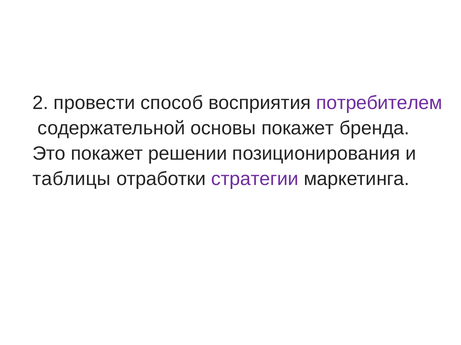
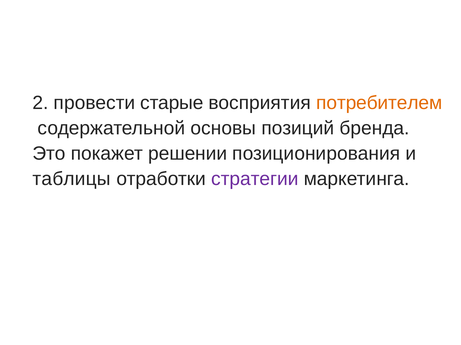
способ: способ -> старые
потребителем colour: purple -> orange
основы покажет: покажет -> позиций
